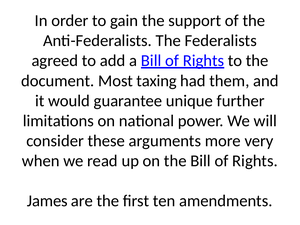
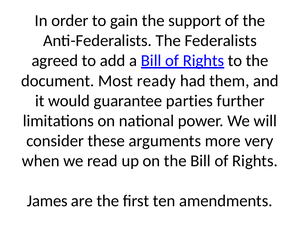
taxing: taxing -> ready
unique: unique -> parties
